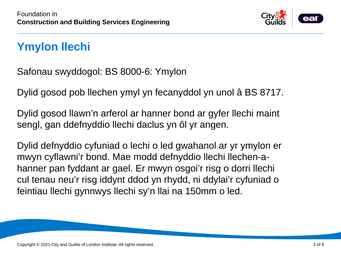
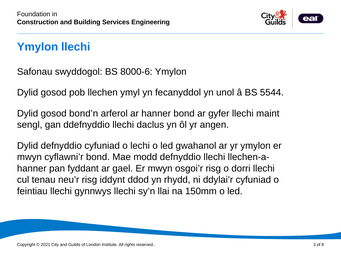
8717: 8717 -> 5544
llawn’n: llawn’n -> bond’n
